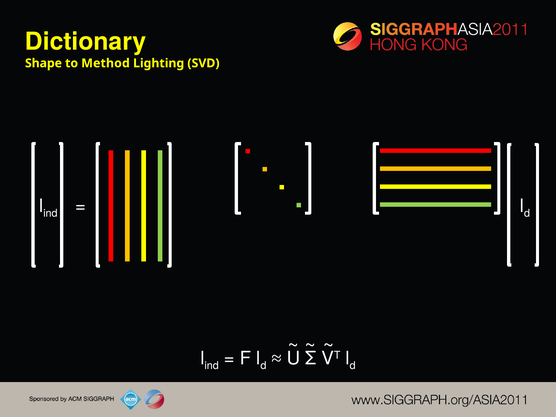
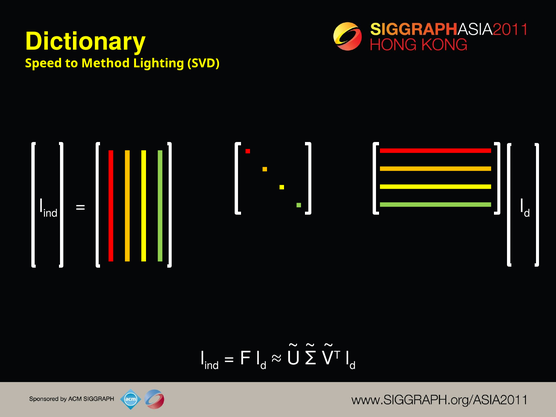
Shape: Shape -> Speed
